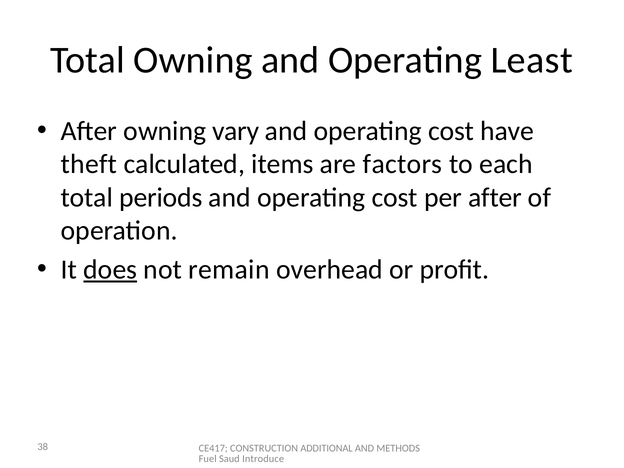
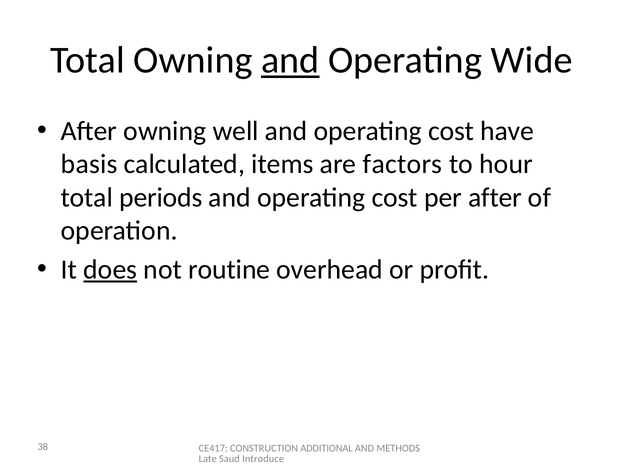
and at (290, 60) underline: none -> present
Least: Least -> Wide
vary: vary -> well
theft: theft -> basis
each: each -> hour
remain: remain -> routine
Fuel: Fuel -> Late
